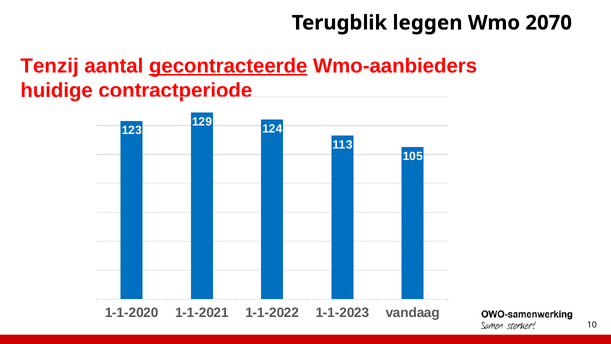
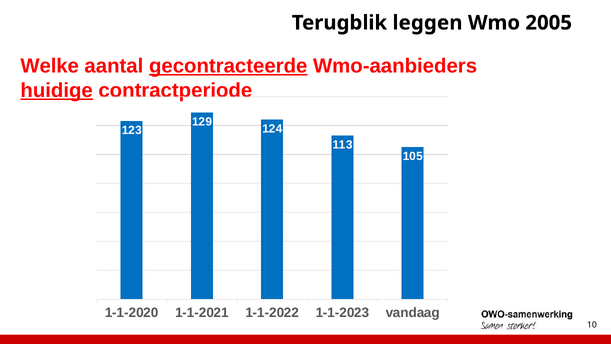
2070: 2070 -> 2005
Tenzij: Tenzij -> Welke
huidige underline: none -> present
